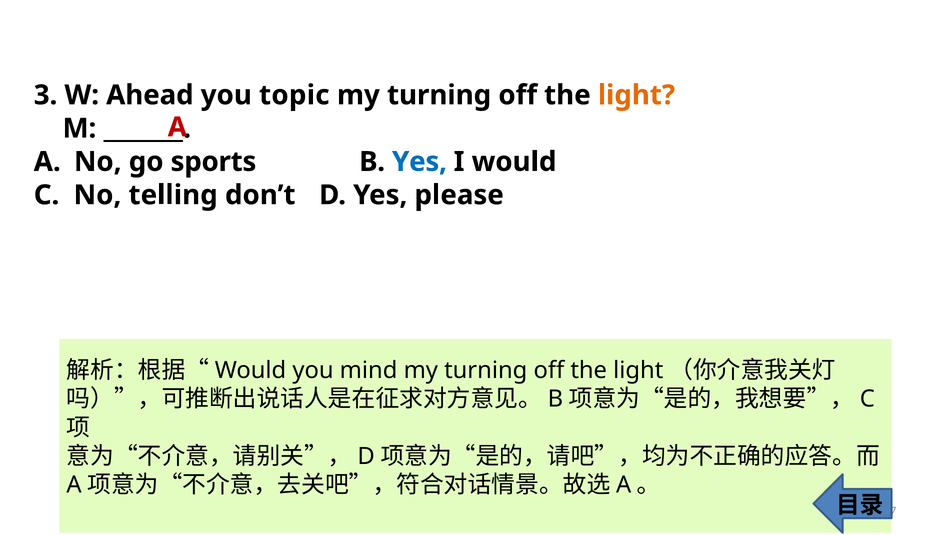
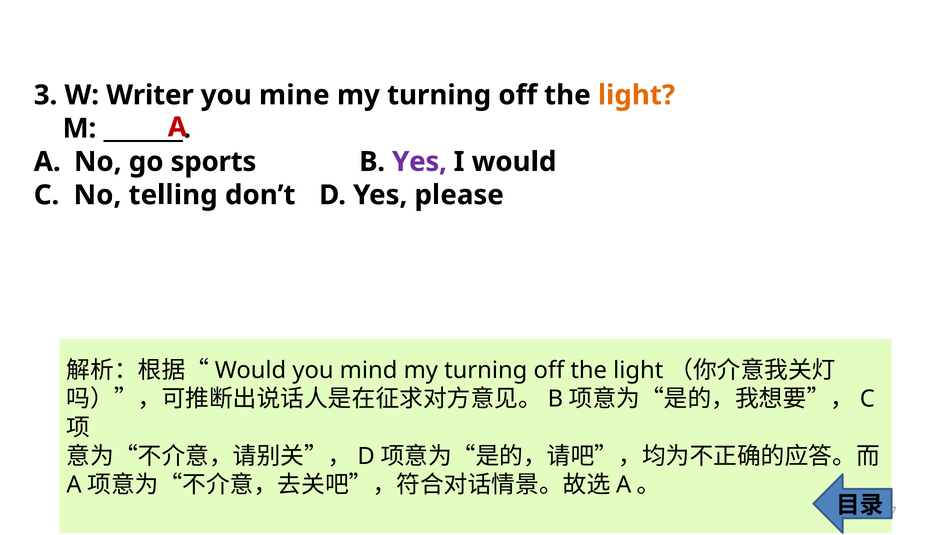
Ahead: Ahead -> Writer
topic: topic -> mine
Yes at (419, 162) colour: blue -> purple
